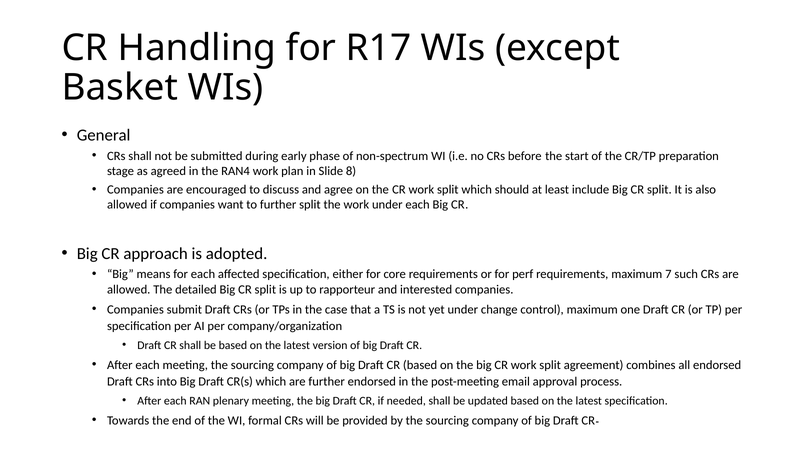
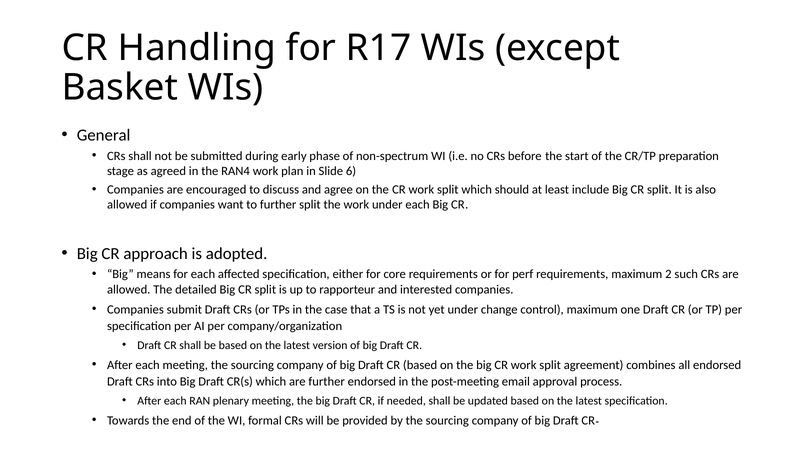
8: 8 -> 6
7: 7 -> 2
